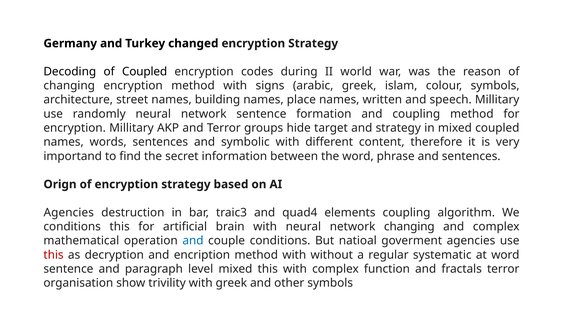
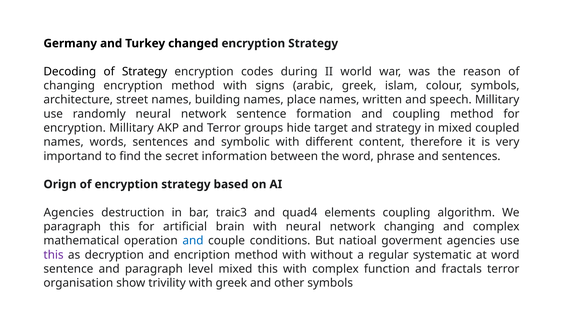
of Coupled: Coupled -> Strategy
conditions at (72, 226): conditions -> paragraph
this at (54, 255) colour: red -> purple
